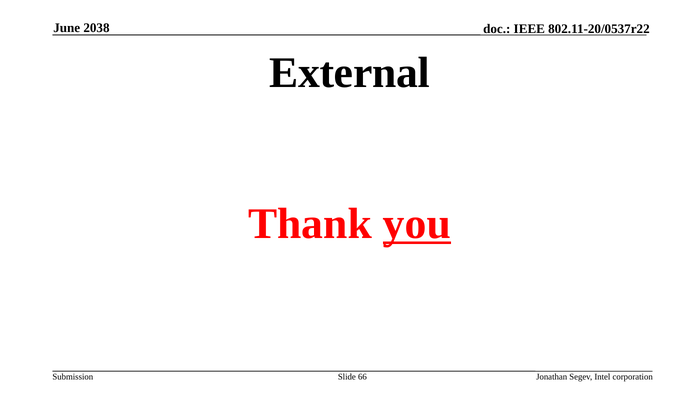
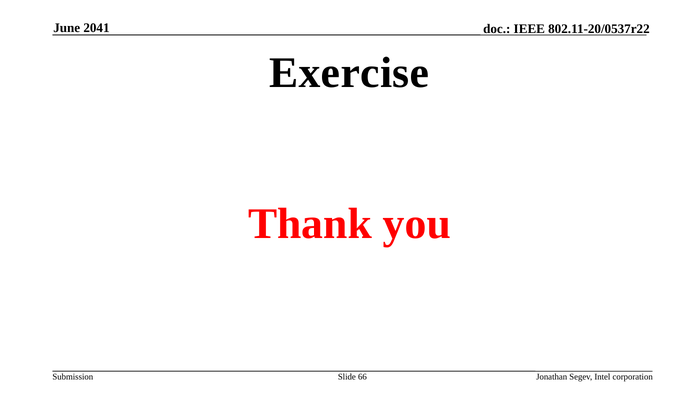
2038: 2038 -> 2041
External: External -> Exercise
you underline: present -> none
